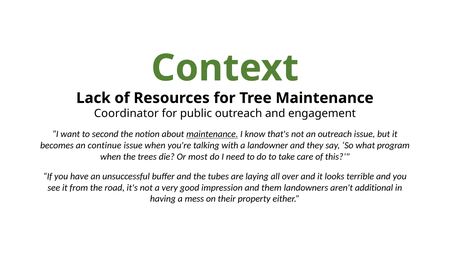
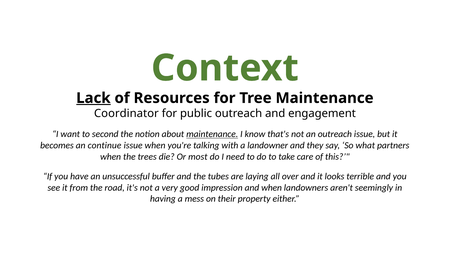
Lack underline: none -> present
program: program -> partners
and them: them -> when
additional: additional -> seemingly
